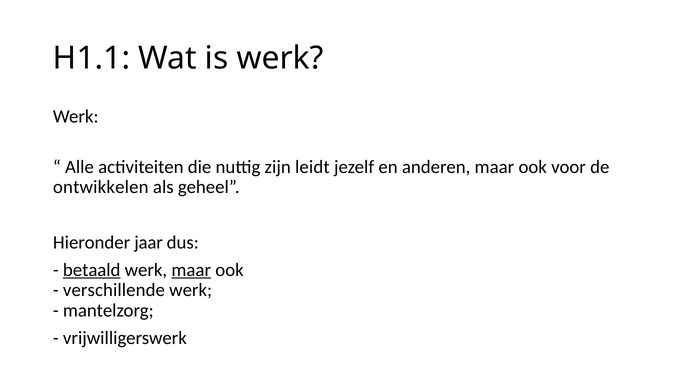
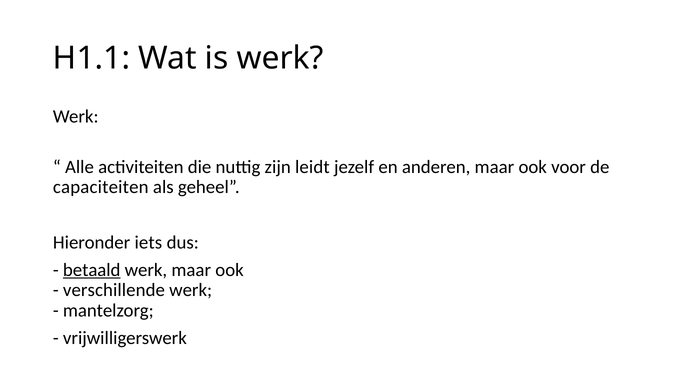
ontwikkelen: ontwikkelen -> capaciteiten
jaar: jaar -> iets
maar at (191, 270) underline: present -> none
